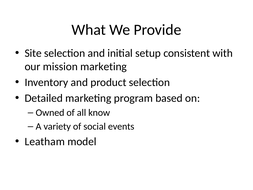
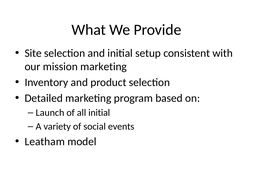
Owned: Owned -> Launch
all know: know -> initial
